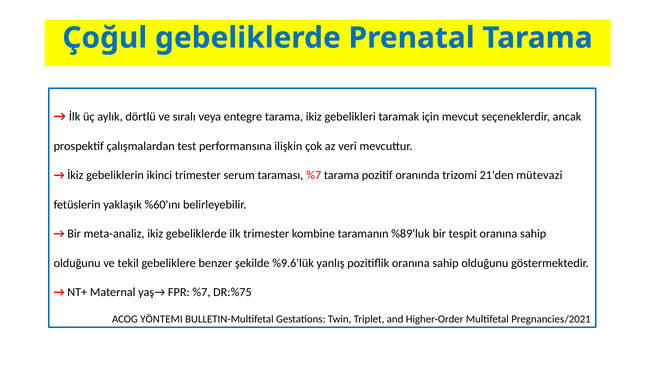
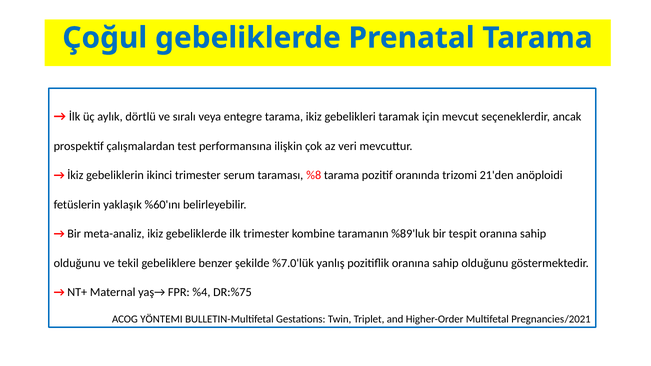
taraması %7: %7 -> %8
mütevazi: mütevazi -> anöploidi
%9.6'lük: %9.6'lük -> %7.0'lük
FPR %7: %7 -> %4
